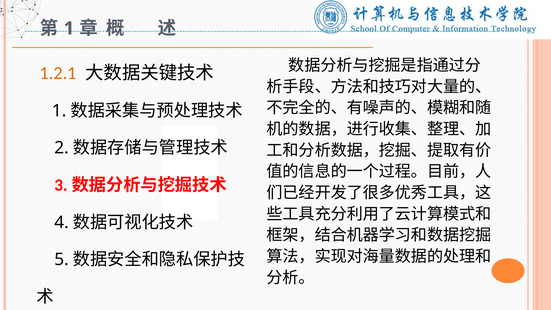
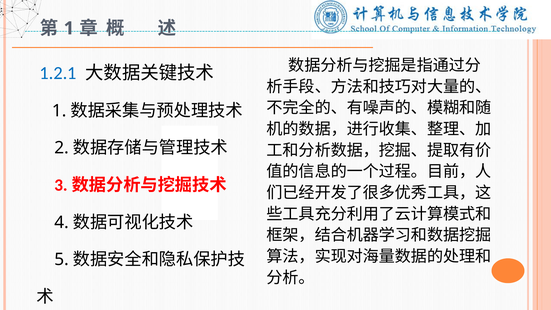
1.2.1 colour: orange -> blue
